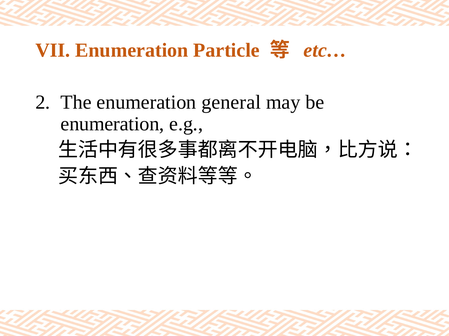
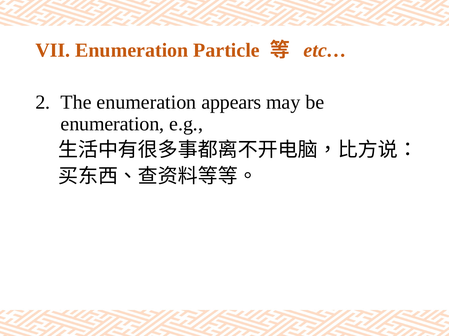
general: general -> appears
